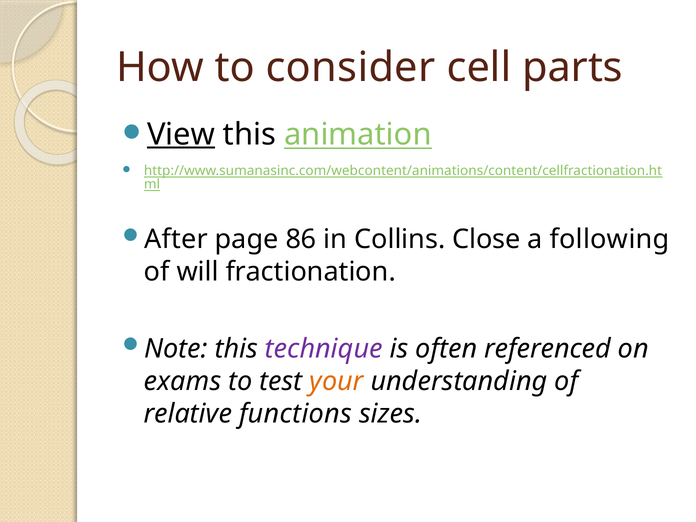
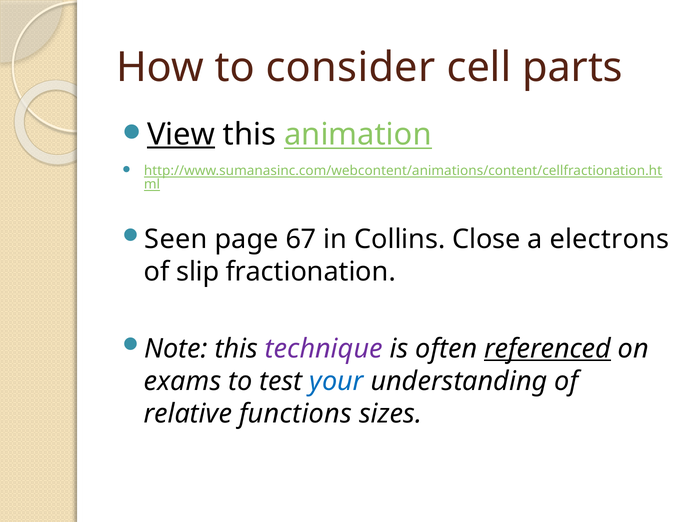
After: After -> Seen
86: 86 -> 67
following: following -> electrons
will: will -> slip
referenced underline: none -> present
your colour: orange -> blue
